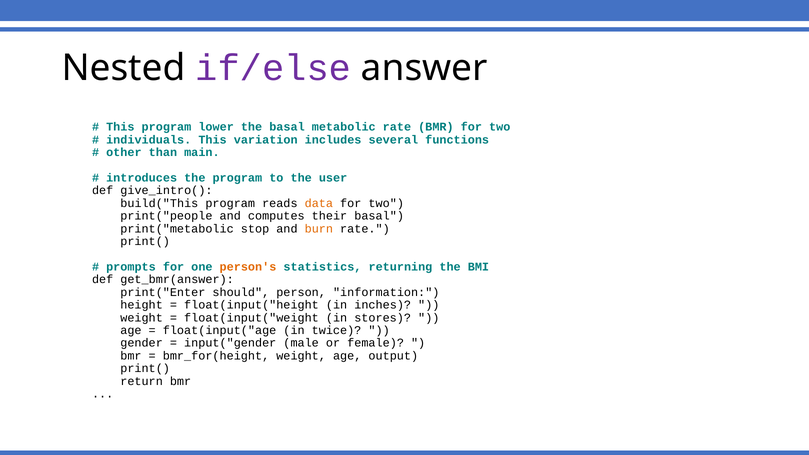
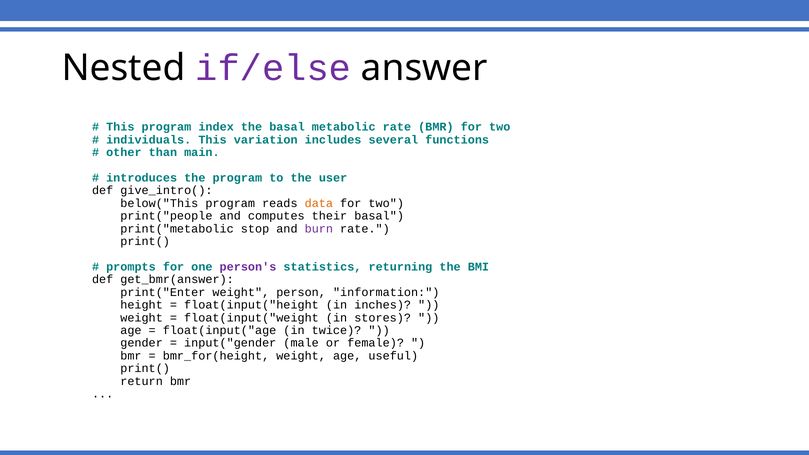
lower: lower -> index
build("This: build("This -> below("This
burn colour: orange -> purple
person's colour: orange -> purple
print("Enter should: should -> weight
output: output -> useful
